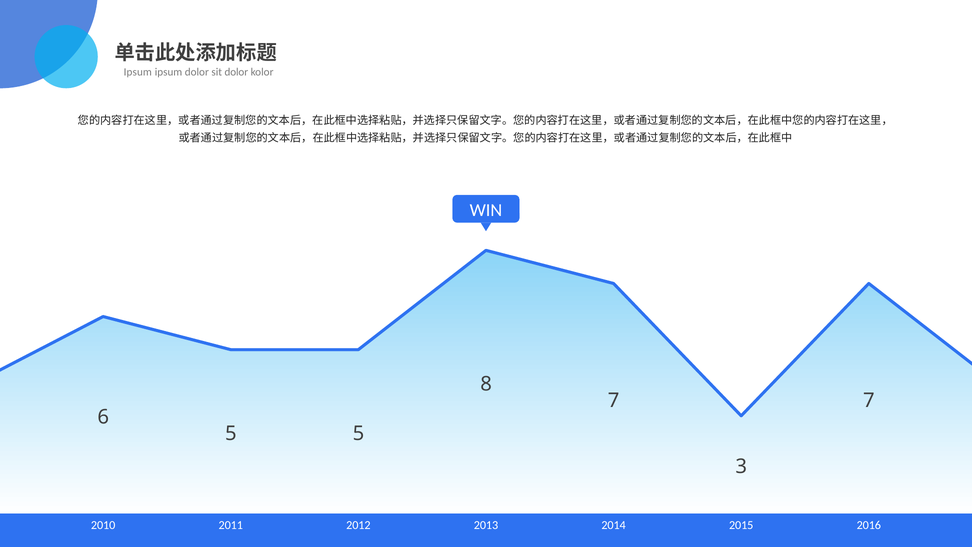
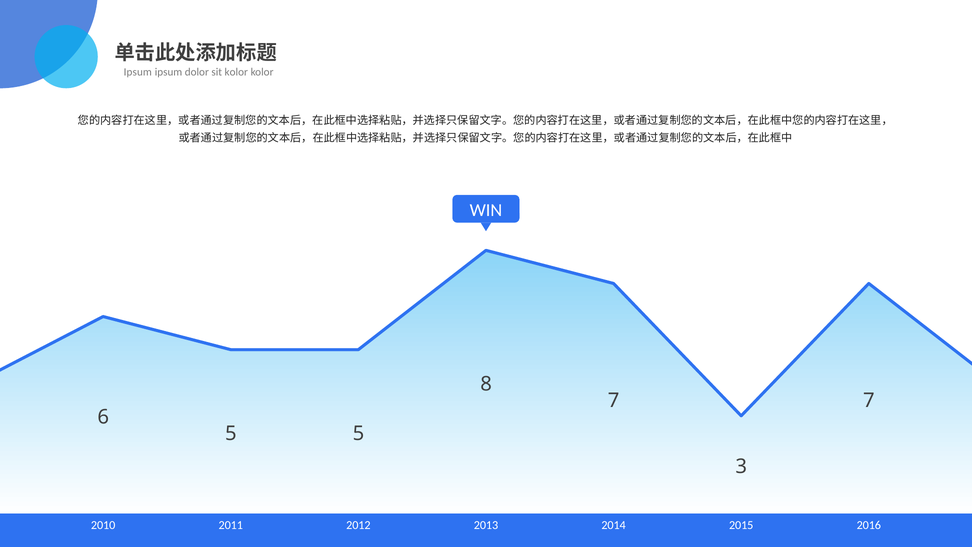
sit dolor: dolor -> kolor
